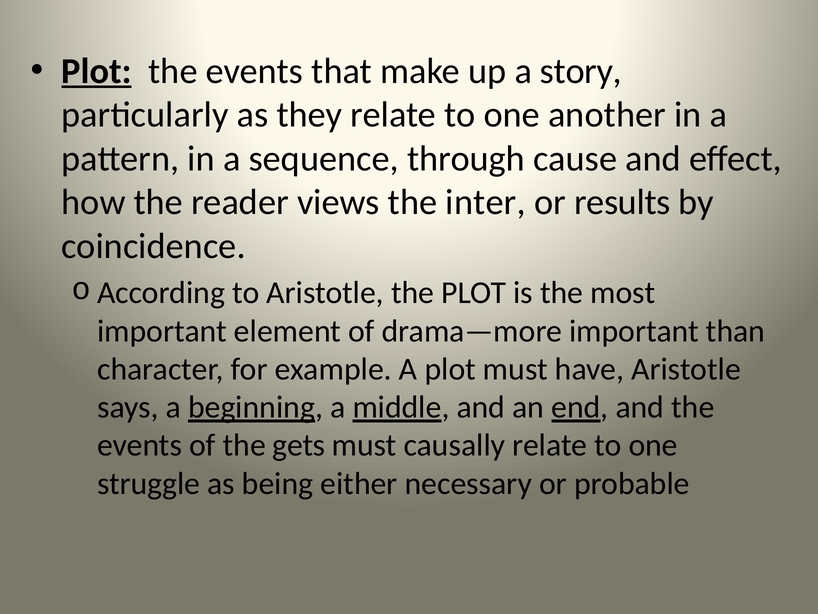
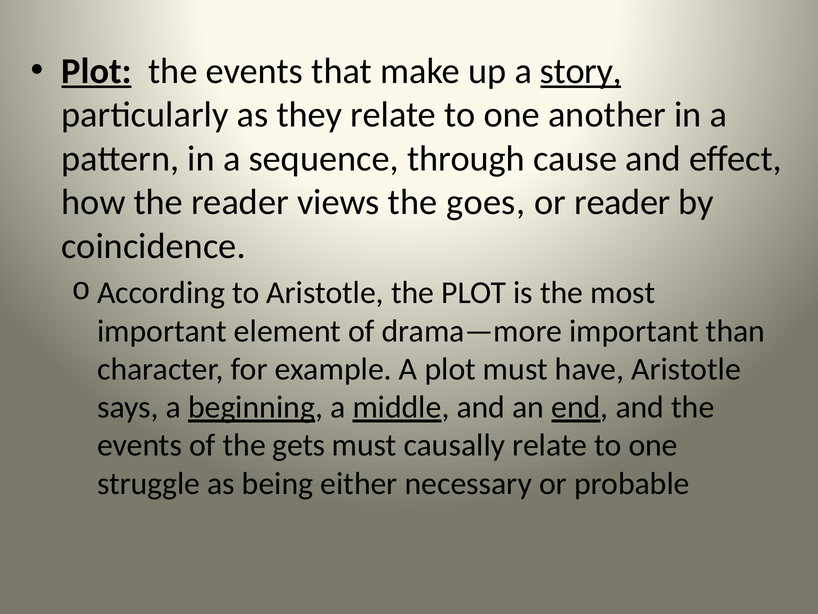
story underline: none -> present
inter: inter -> goes
or results: results -> reader
